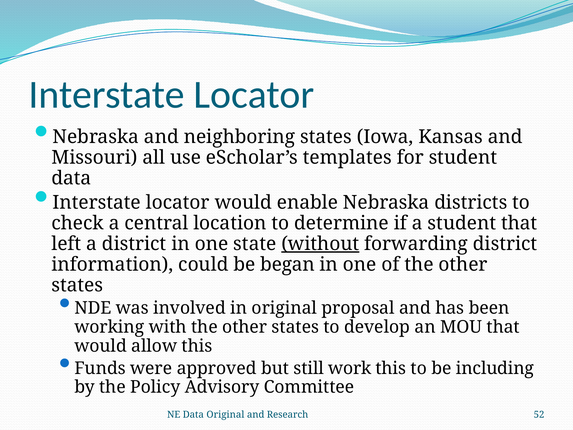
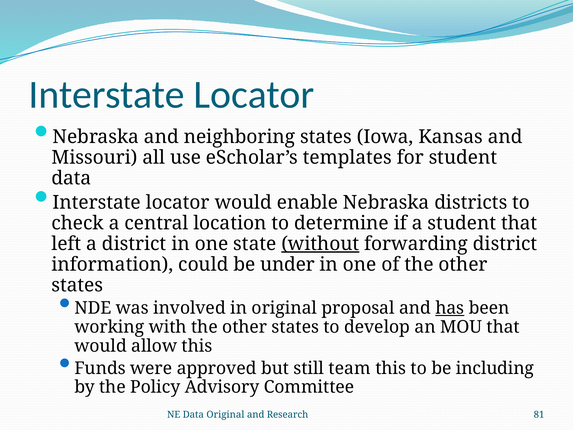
began: began -> under
has underline: none -> present
work: work -> team
52: 52 -> 81
